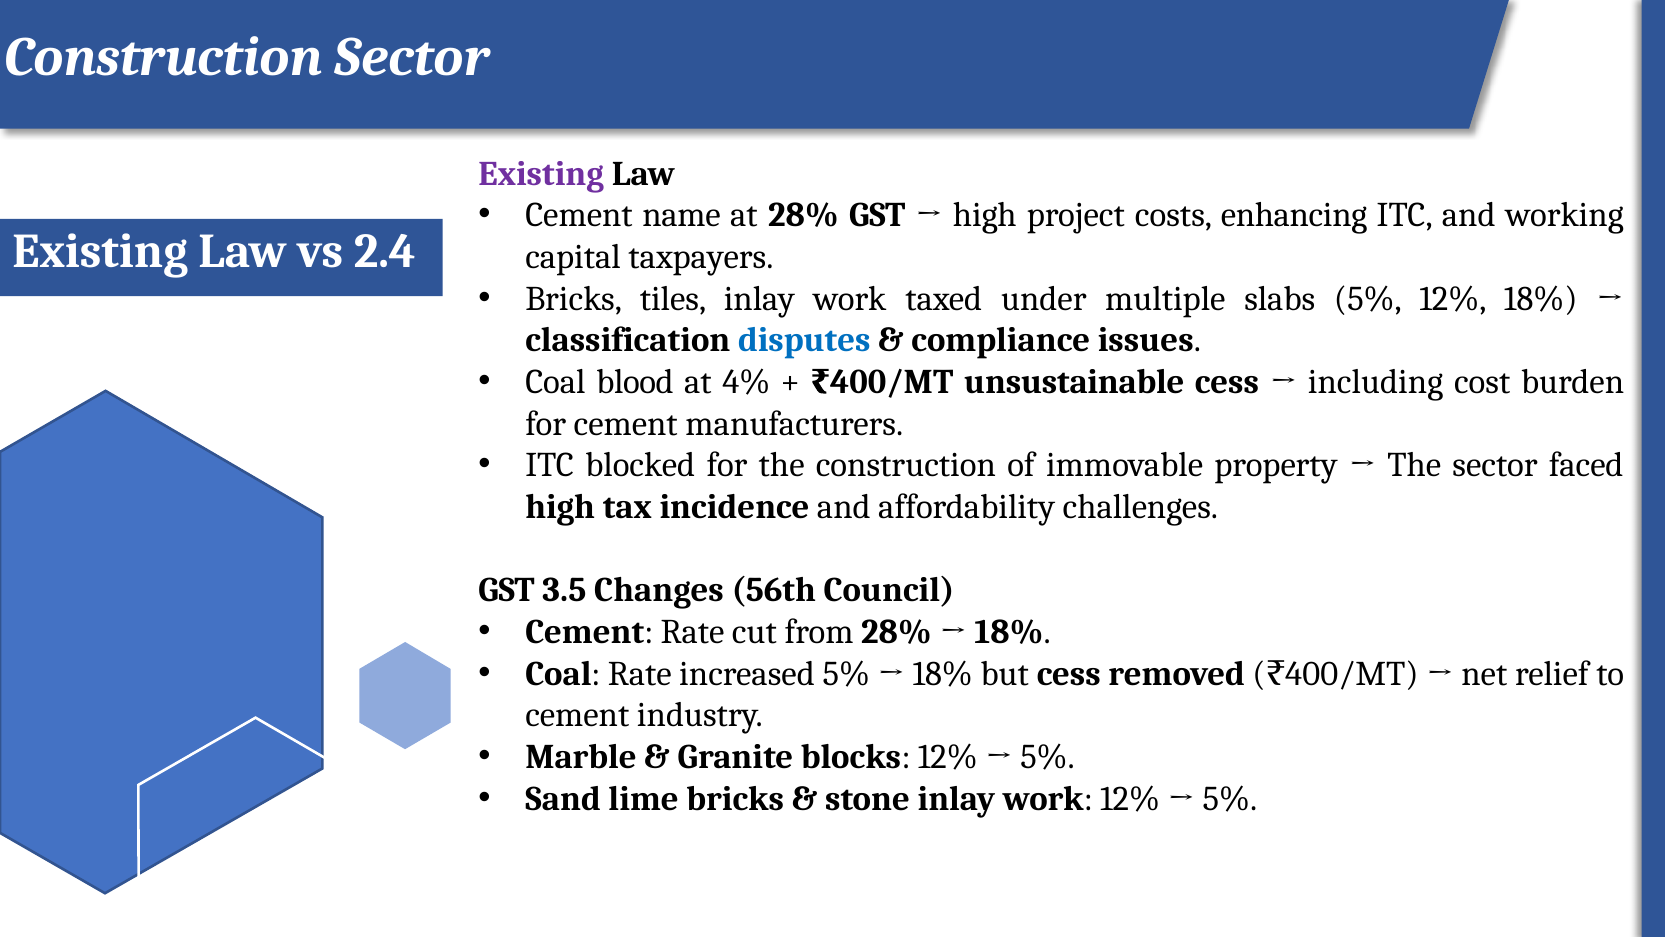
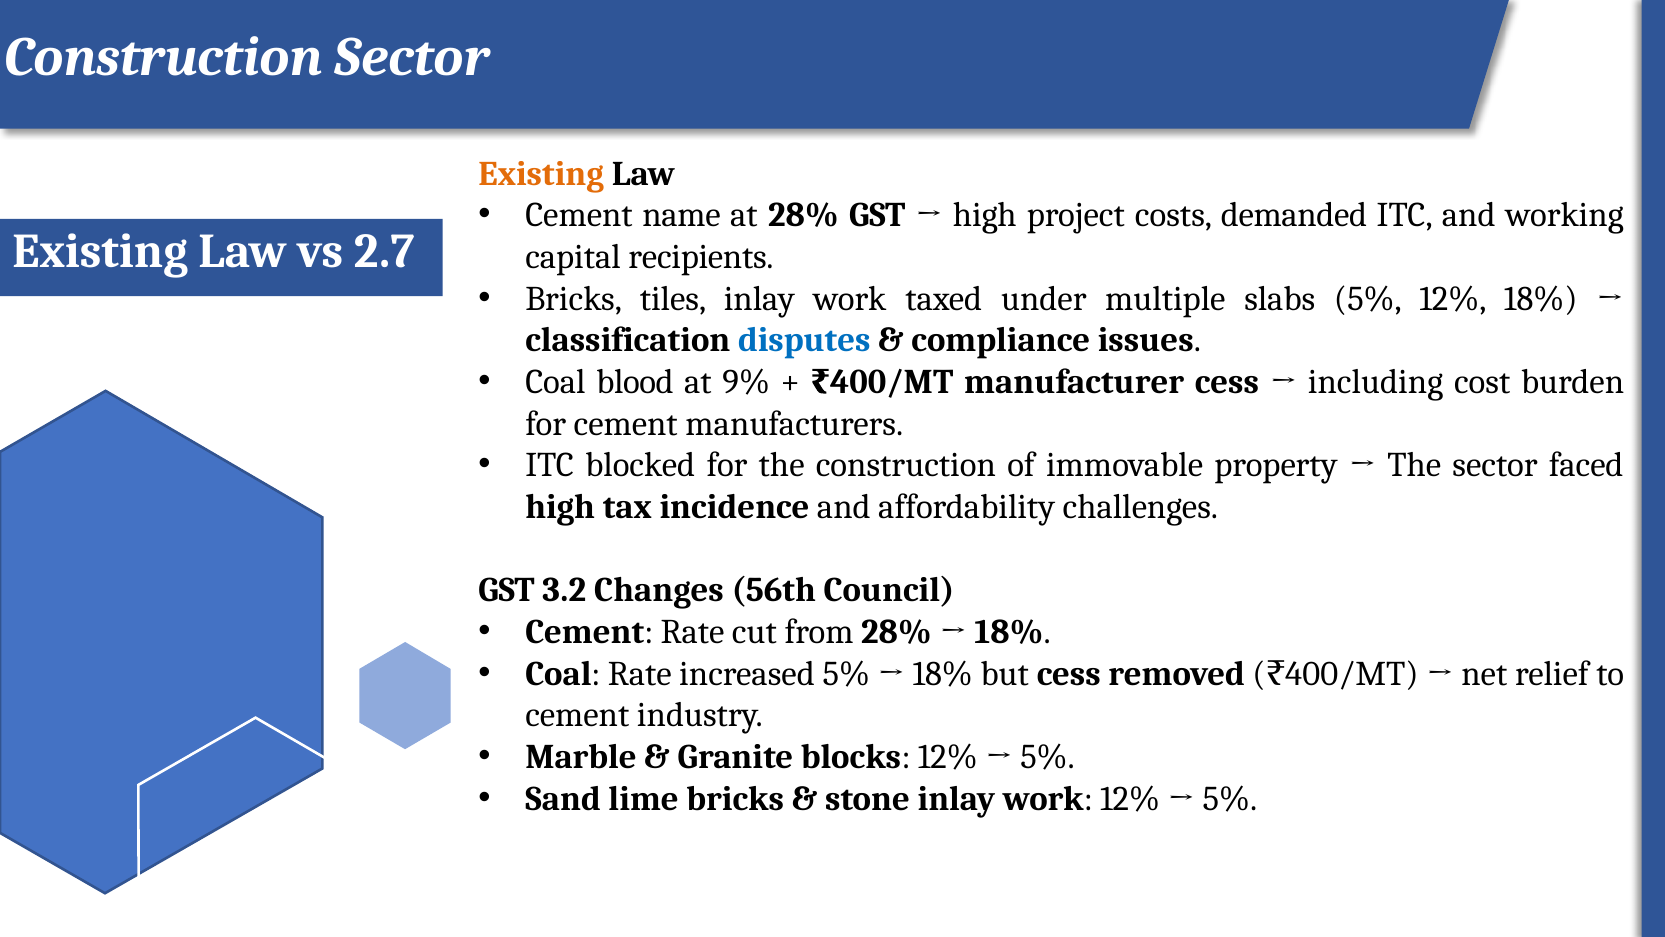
Existing at (541, 174) colour: purple -> orange
enhancing: enhancing -> demanded
2.4: 2.4 -> 2.7
taxpayers: taxpayers -> recipients
4%: 4% -> 9%
unsustainable: unsustainable -> manufacturer
3.5: 3.5 -> 3.2
